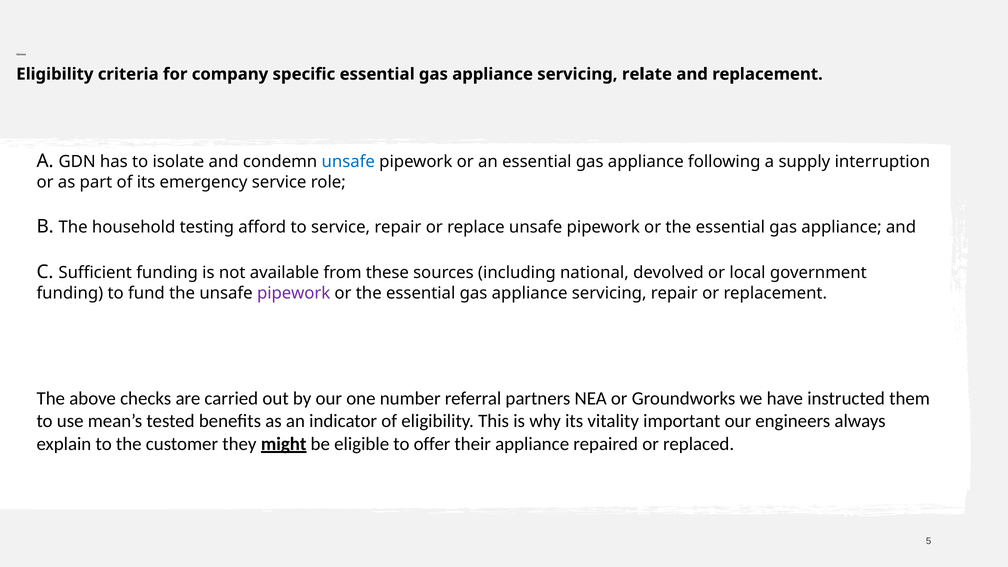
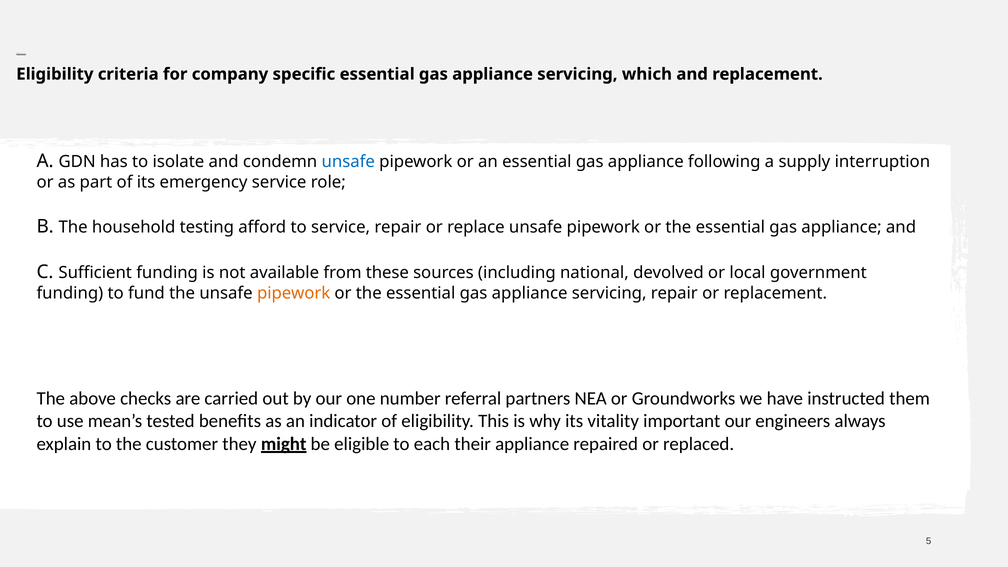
relate: relate -> which
pipework at (294, 293) colour: purple -> orange
offer: offer -> each
